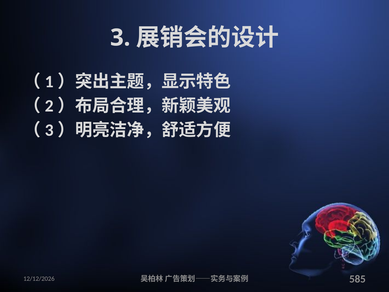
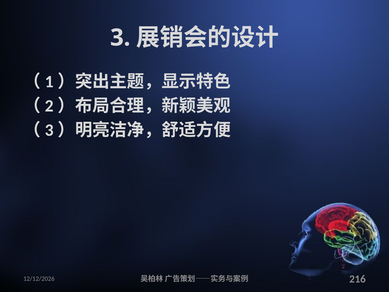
585: 585 -> 216
